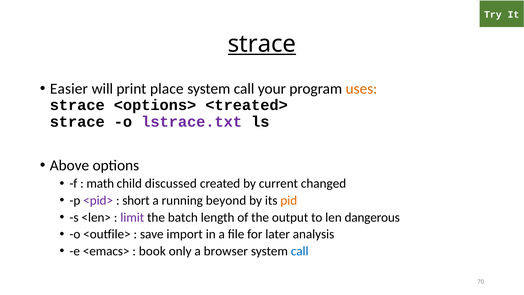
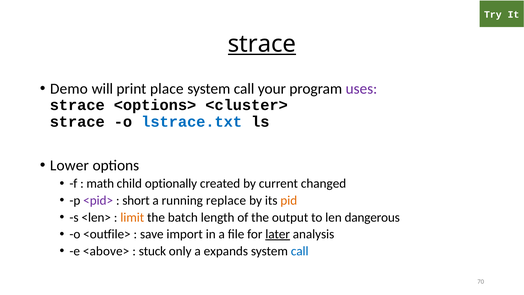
Easier: Easier -> Demo
uses colour: orange -> purple
<treated>: <treated> -> <cluster>
lstrace.txt colour: purple -> blue
Above: Above -> Lower
discussed: discussed -> optionally
beyond: beyond -> replace
limit colour: purple -> orange
later underline: none -> present
<emacs>: <emacs> -> <above>
book: book -> stuck
browser: browser -> expands
